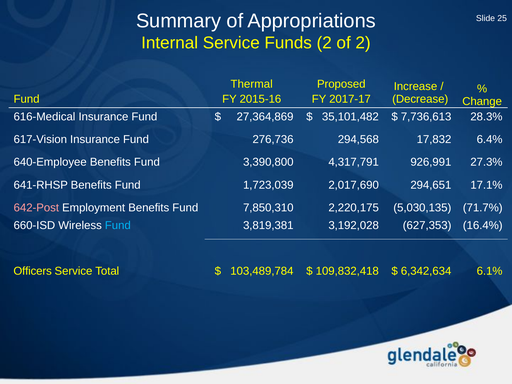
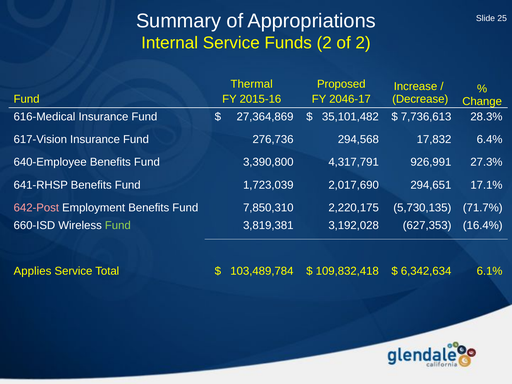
2017-17: 2017-17 -> 2046-17
5,030,135: 5,030,135 -> 5,730,135
Fund at (118, 225) colour: light blue -> light green
Officers: Officers -> Applies
